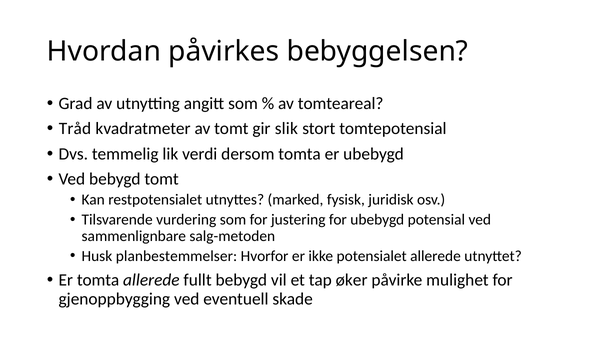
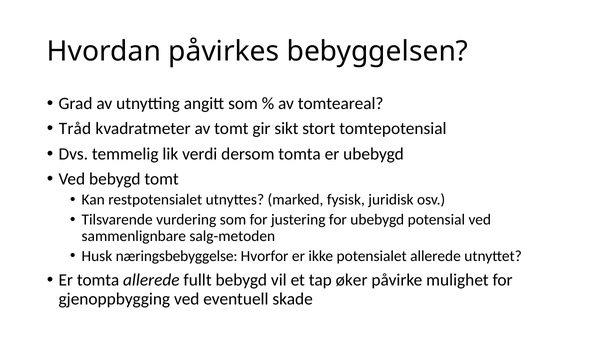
slik: slik -> sikt
planbestemmelser: planbestemmelser -> næringsbebyggelse
